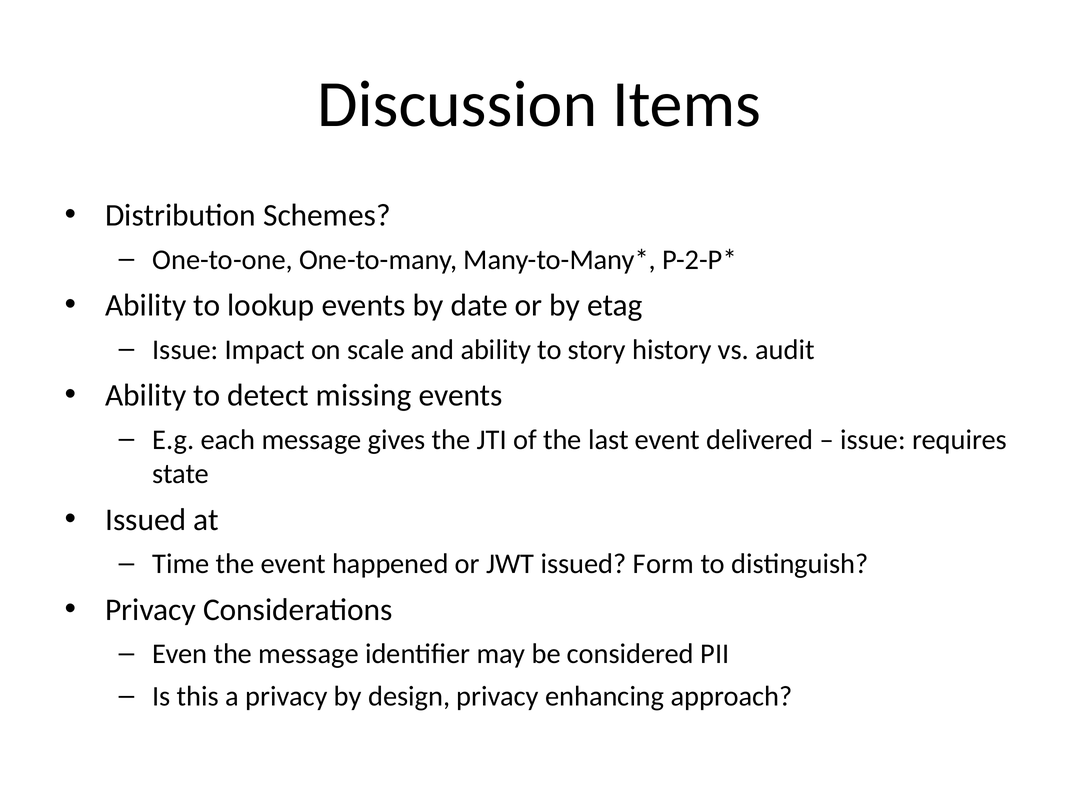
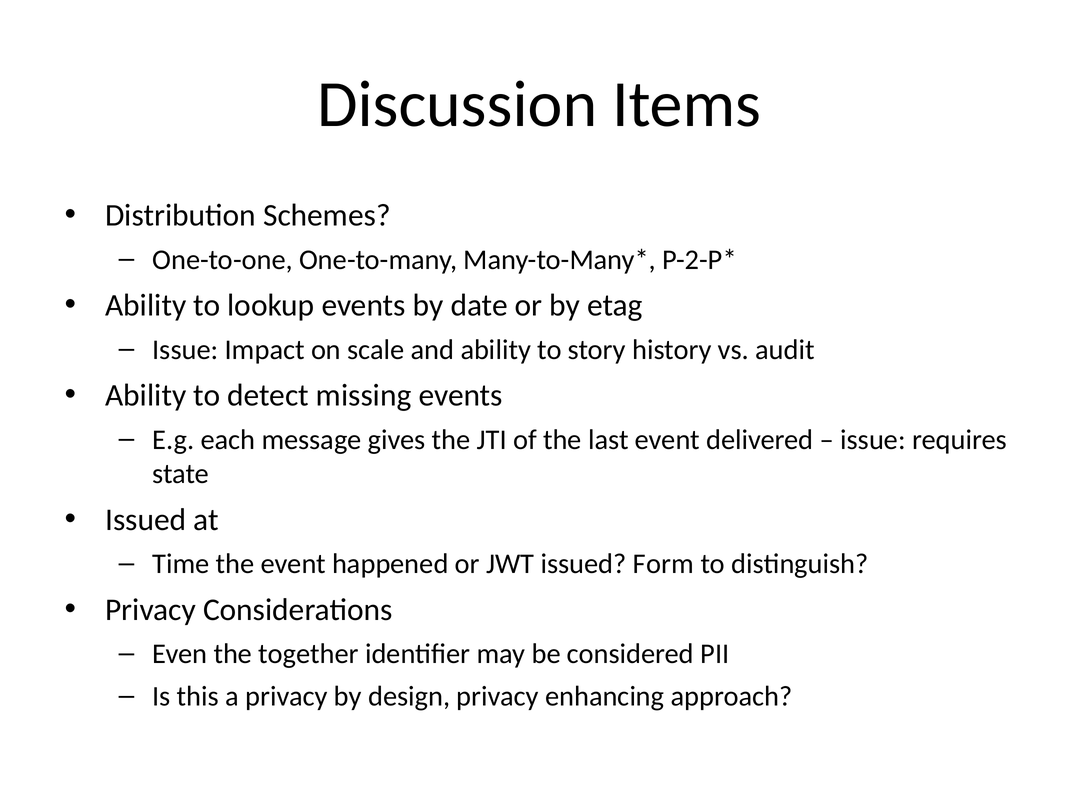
the message: message -> together
